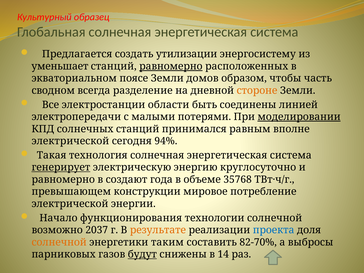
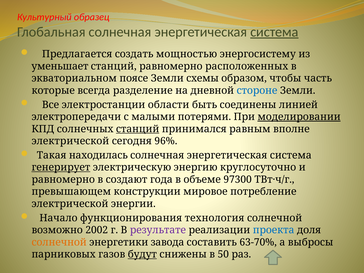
система at (274, 32) underline: none -> present
утилизации: утилизации -> мощностью
равномерно at (171, 66) underline: present -> none
домов: домов -> схемы
сводном: сводном -> которые
стороне colour: orange -> blue
станций at (138, 129) underline: none -> present
94%: 94% -> 96%
технология: технология -> находилась
35768: 35768 -> 97300
технологии: технологии -> технология
2037: 2037 -> 2002
результате colour: orange -> purple
таким: таким -> завода
82-70%: 82-70% -> 63-70%
14: 14 -> 50
